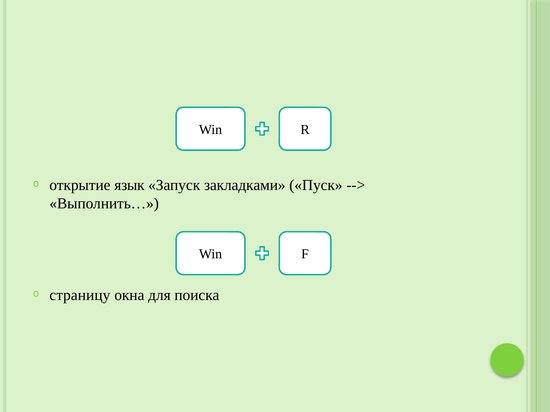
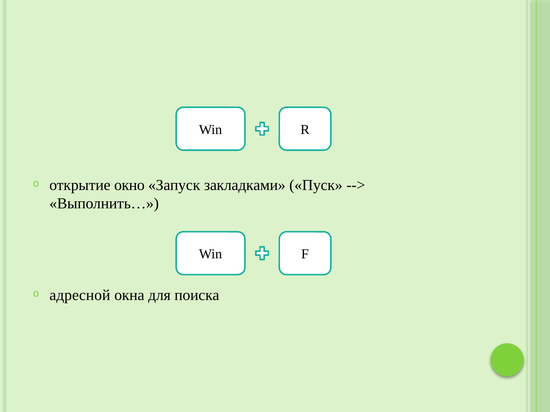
язык: язык -> окно
страницу: страницу -> адресной
